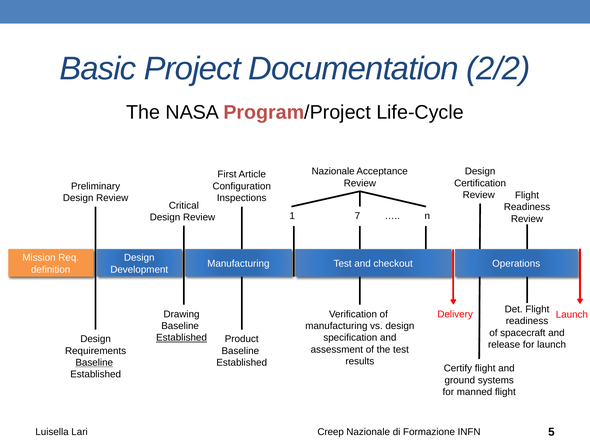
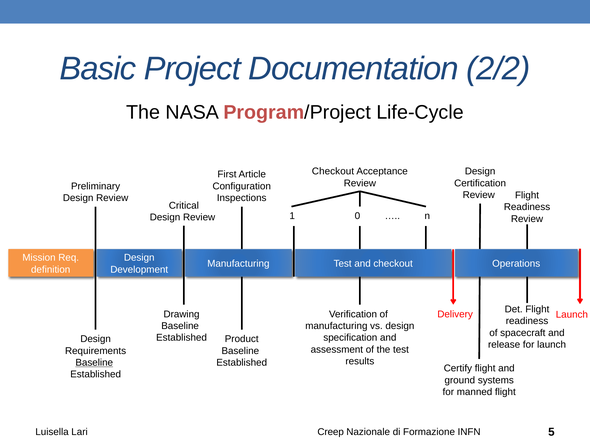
Nazionale at (333, 172): Nazionale -> Checkout
7: 7 -> 0
Established at (182, 338) underline: present -> none
